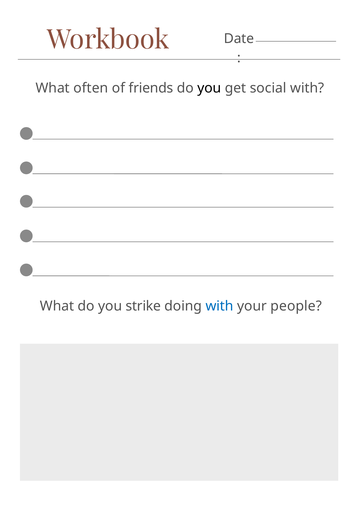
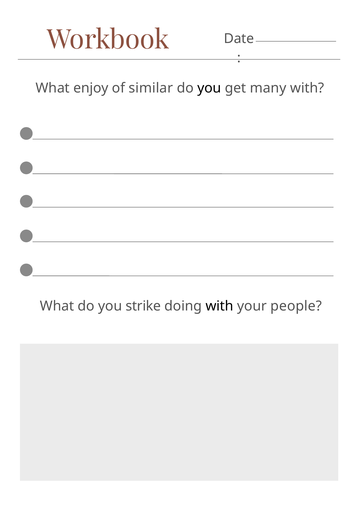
often: often -> enjoy
friends: friends -> similar
social: social -> many
with at (220, 306) colour: blue -> black
